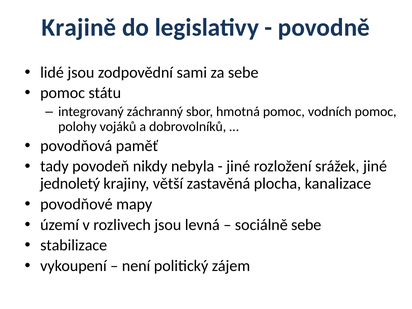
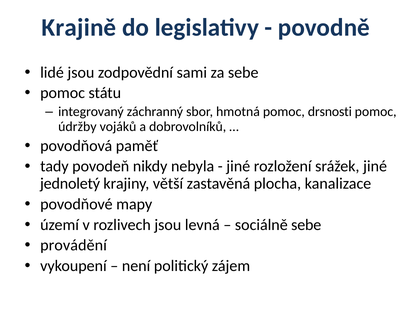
vodních: vodních -> drsnosti
polohy: polohy -> údržby
stabilizace: stabilizace -> provádění
